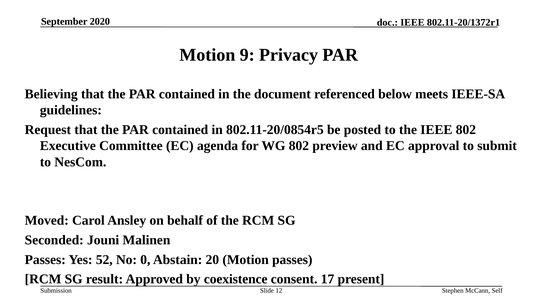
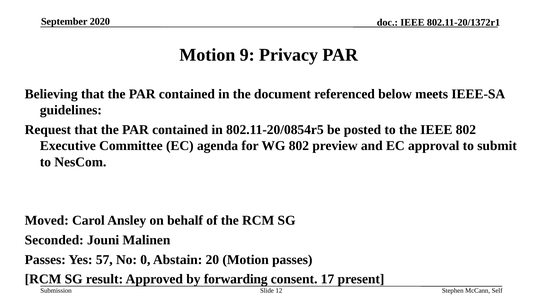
52: 52 -> 57
coexistence: coexistence -> forwarding
